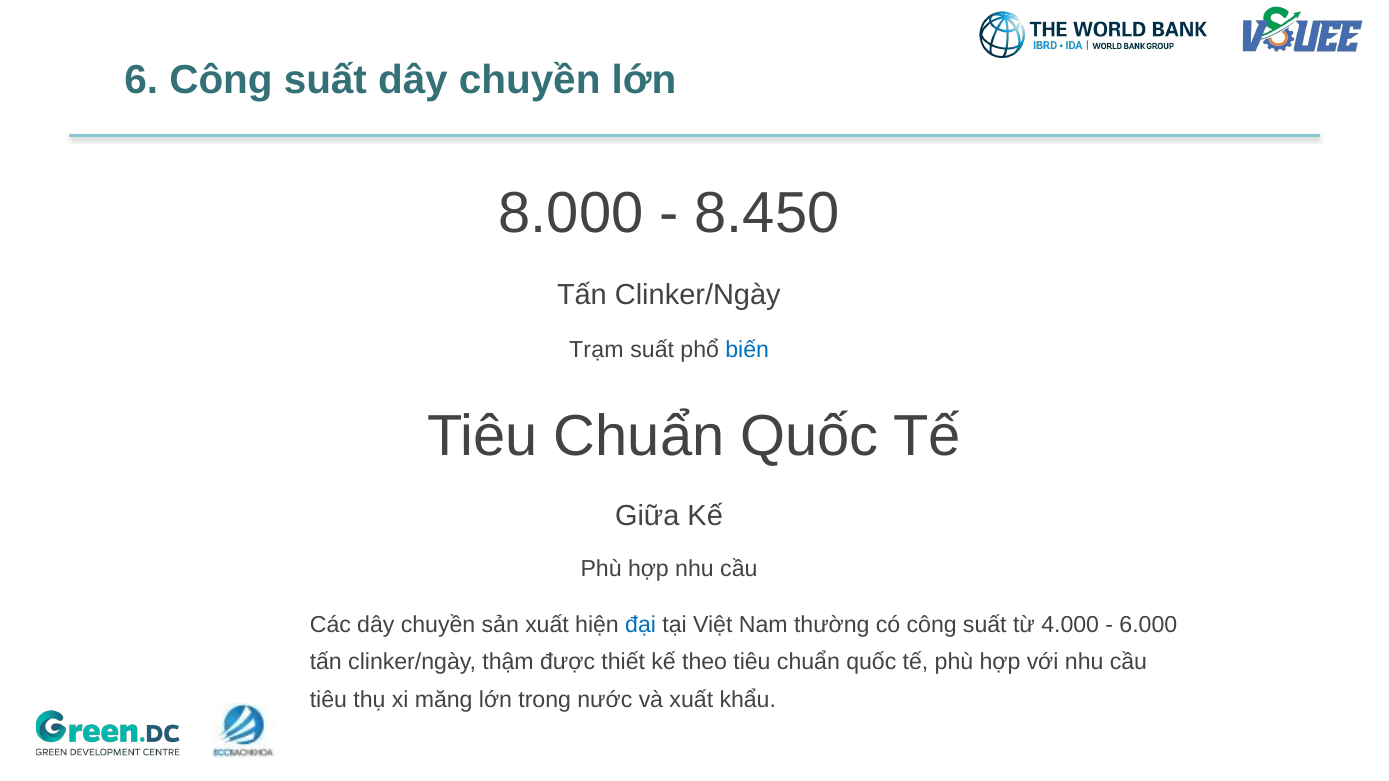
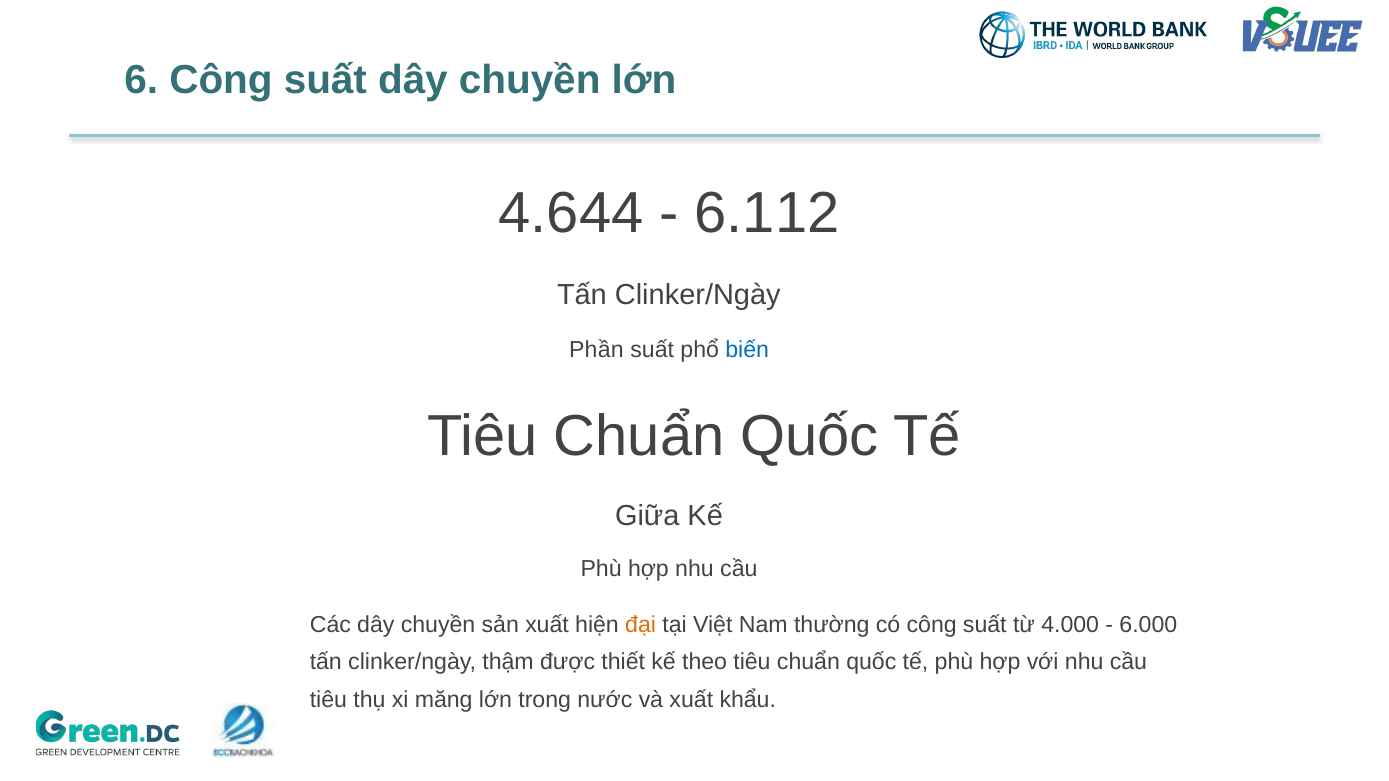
8.000: 8.000 -> 4.644
8.450: 8.450 -> 6.112
Trạm: Trạm -> Phần
đại colour: blue -> orange
